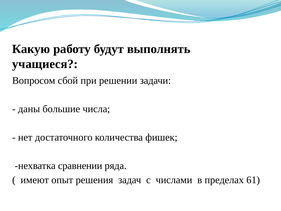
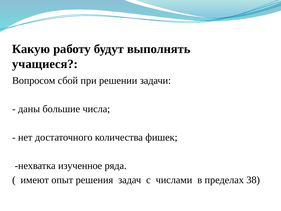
сравнении: сравнении -> изученное
61: 61 -> 38
